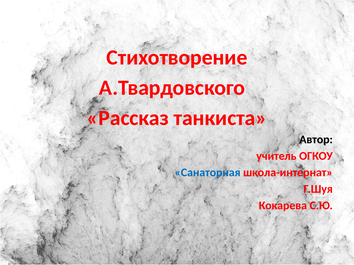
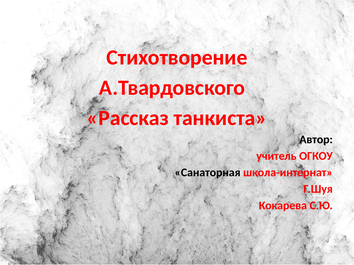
Санаторная colour: blue -> black
